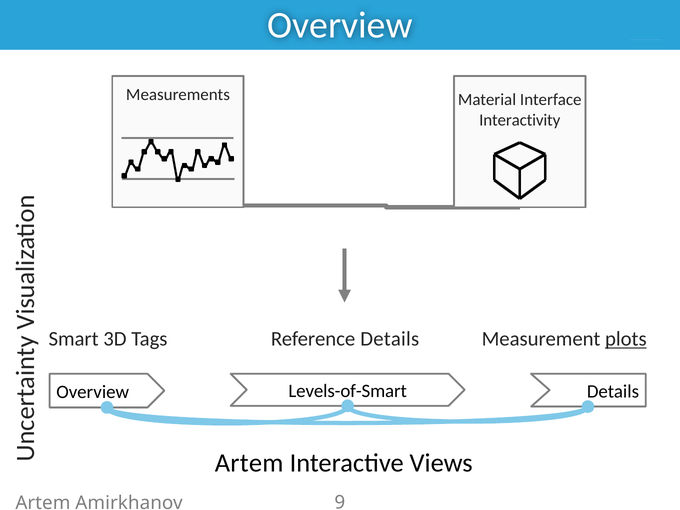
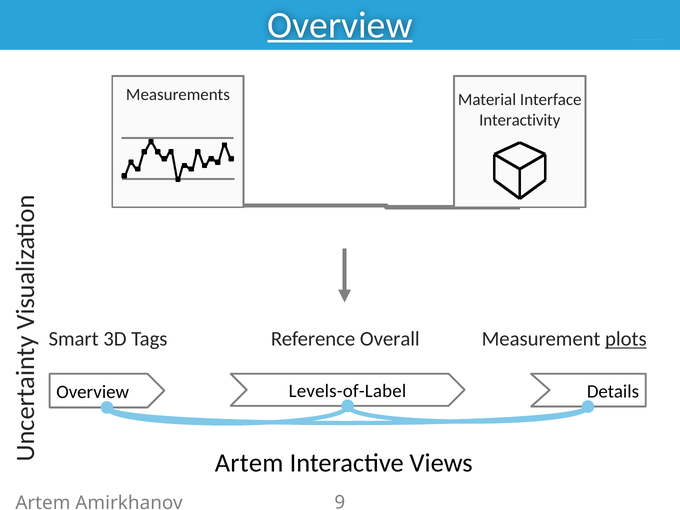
Overview at (340, 25) underline: none -> present
Reference Details: Details -> Overall
Levels-of-Smart: Levels-of-Smart -> Levels-of-Label
